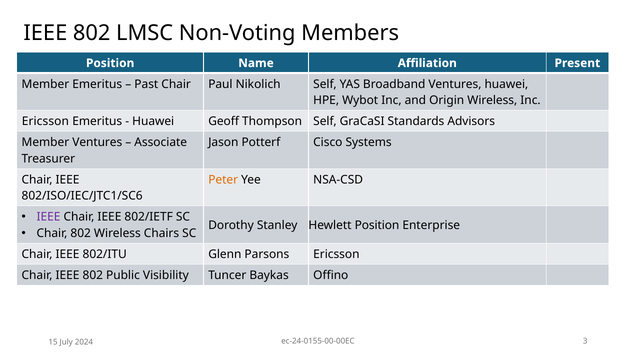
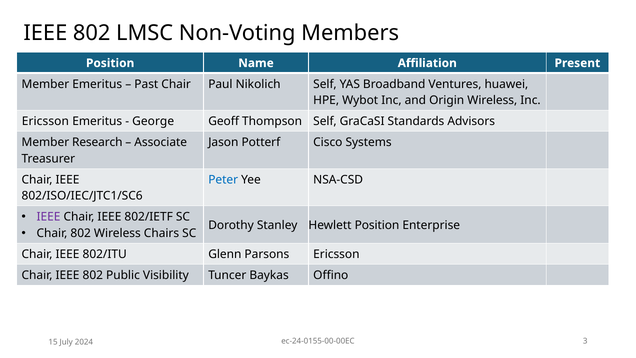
Huawei at (153, 121): Huawei -> George
Member Ventures: Ventures -> Research
Peter colour: orange -> blue
